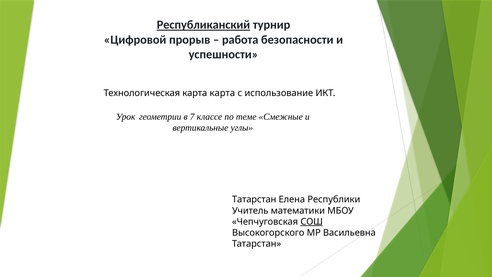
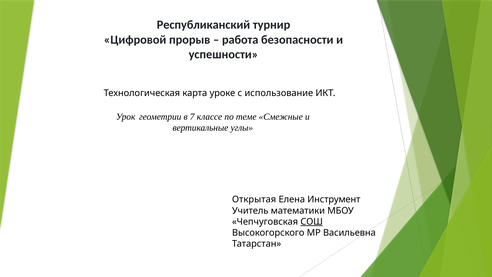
Республиканский underline: present -> none
карта карта: карта -> уроке
Татарстан at (254, 199): Татарстан -> Открытая
Республики: Республики -> Инструмент
